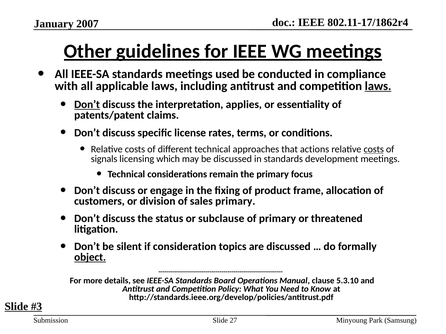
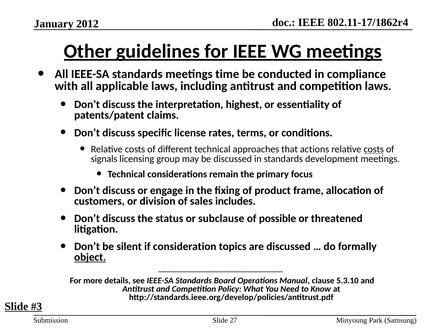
2007: 2007 -> 2012
used: used -> time
laws at (378, 86) underline: present -> none
Don’t at (87, 105) underline: present -> none
applies: applies -> highest
which: which -> group
sales primary: primary -> includes
of primary: primary -> possible
